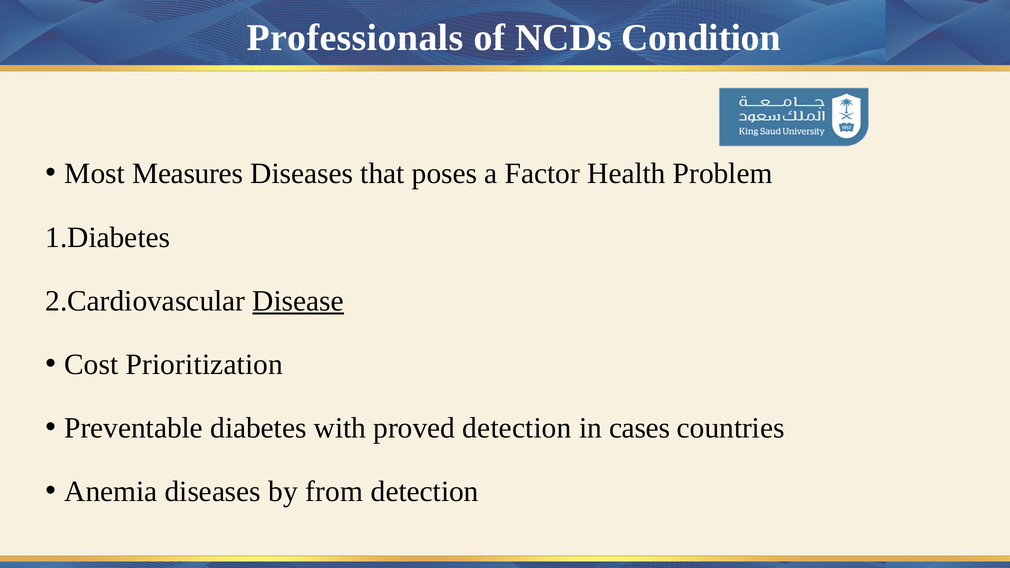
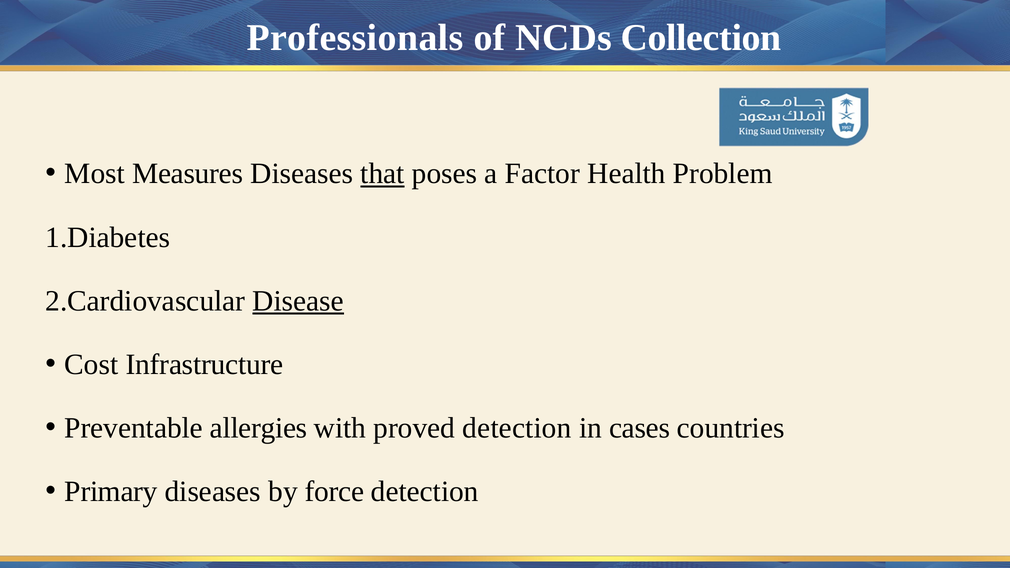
Condition: Condition -> Collection
that underline: none -> present
Prioritization: Prioritization -> Infrastructure
diabetes: diabetes -> allergies
Anemia: Anemia -> Primary
from: from -> force
